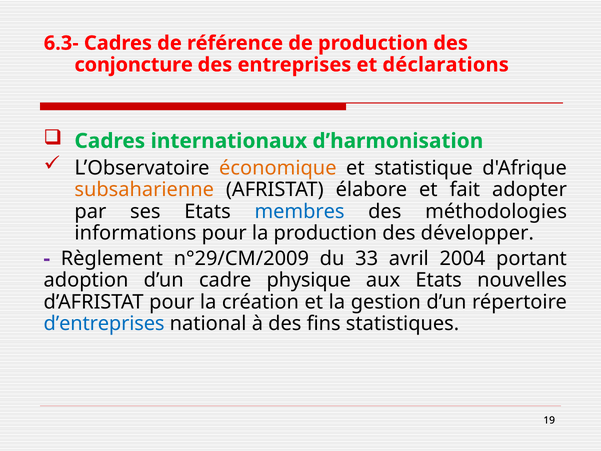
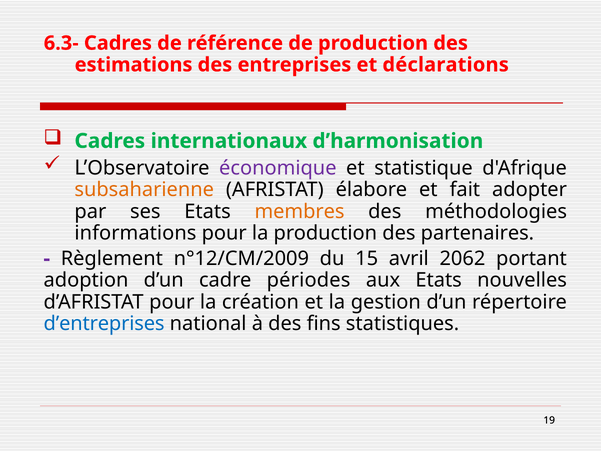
conjoncture: conjoncture -> estimations
économique colour: orange -> purple
membres colour: blue -> orange
développer: développer -> partenaires
n°29/CM/2009: n°29/CM/2009 -> n°12/CM/2009
33: 33 -> 15
2004: 2004 -> 2062
physique: physique -> périodes
